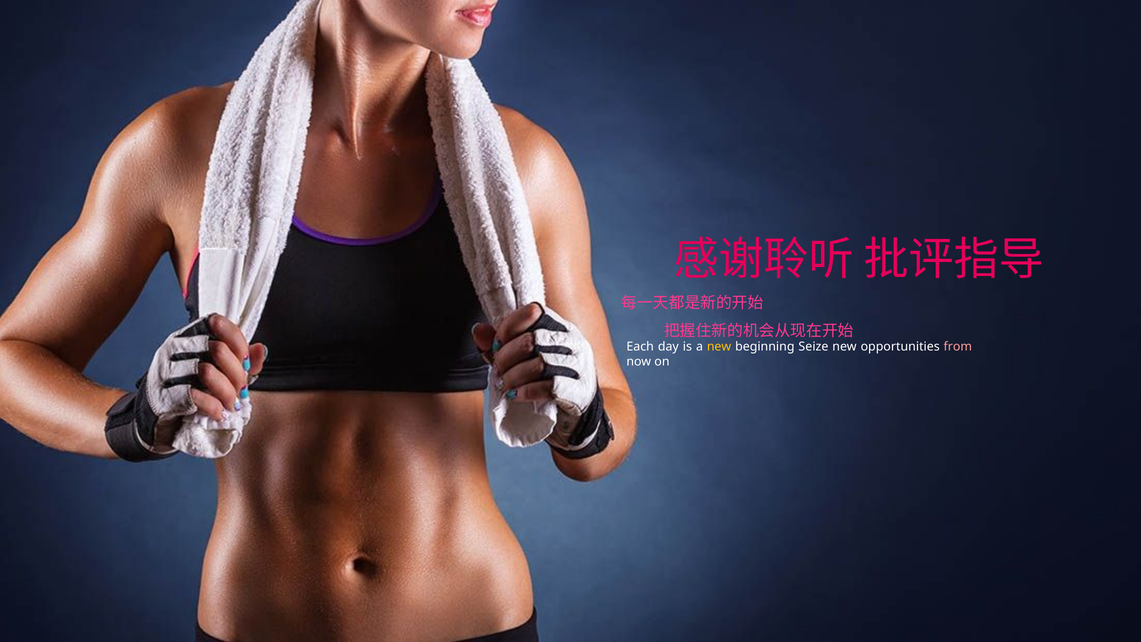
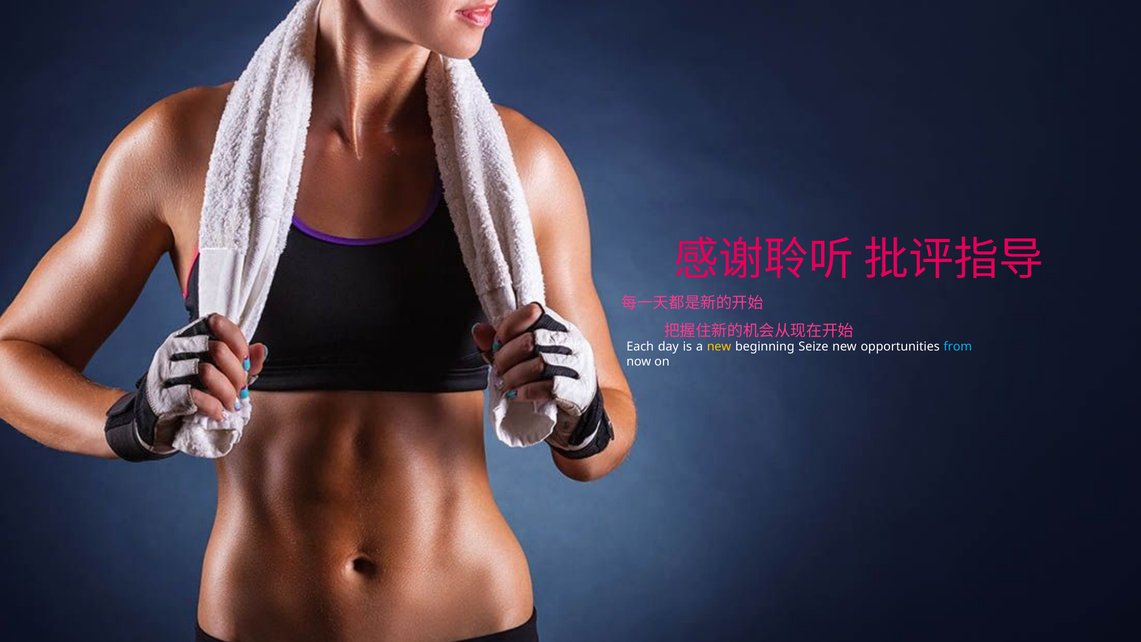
from colour: pink -> light blue
